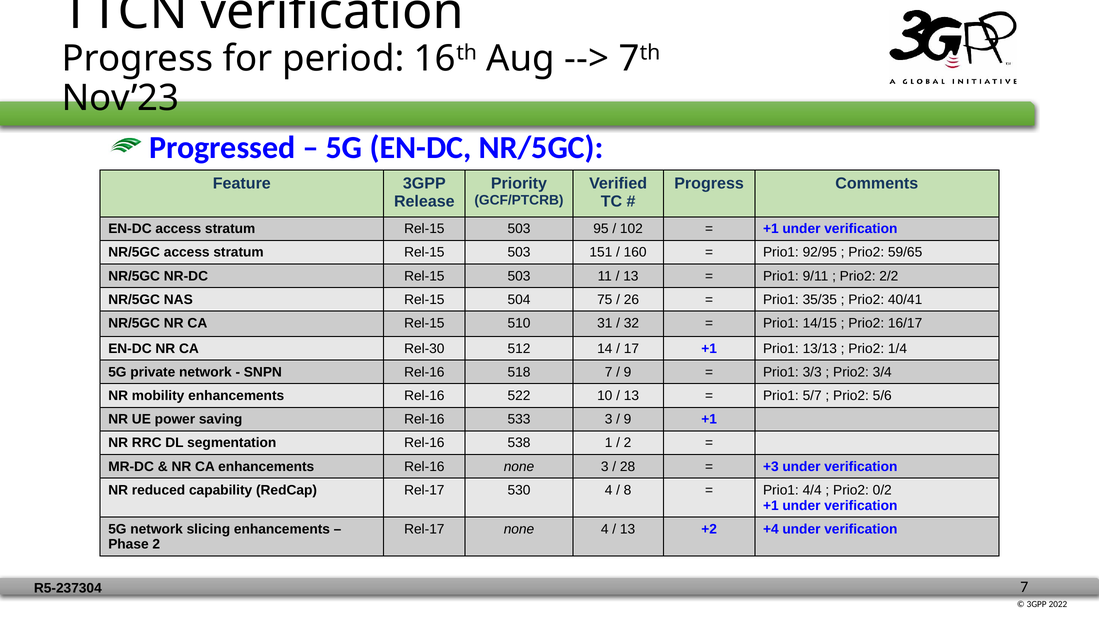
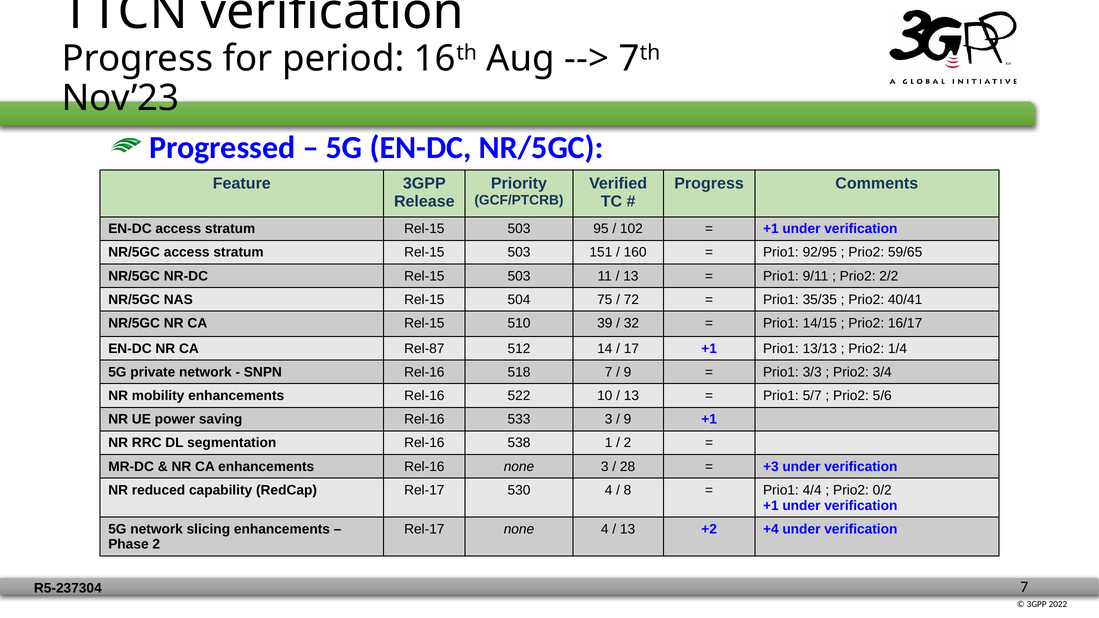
26: 26 -> 72
31: 31 -> 39
Rel-30: Rel-30 -> Rel-87
